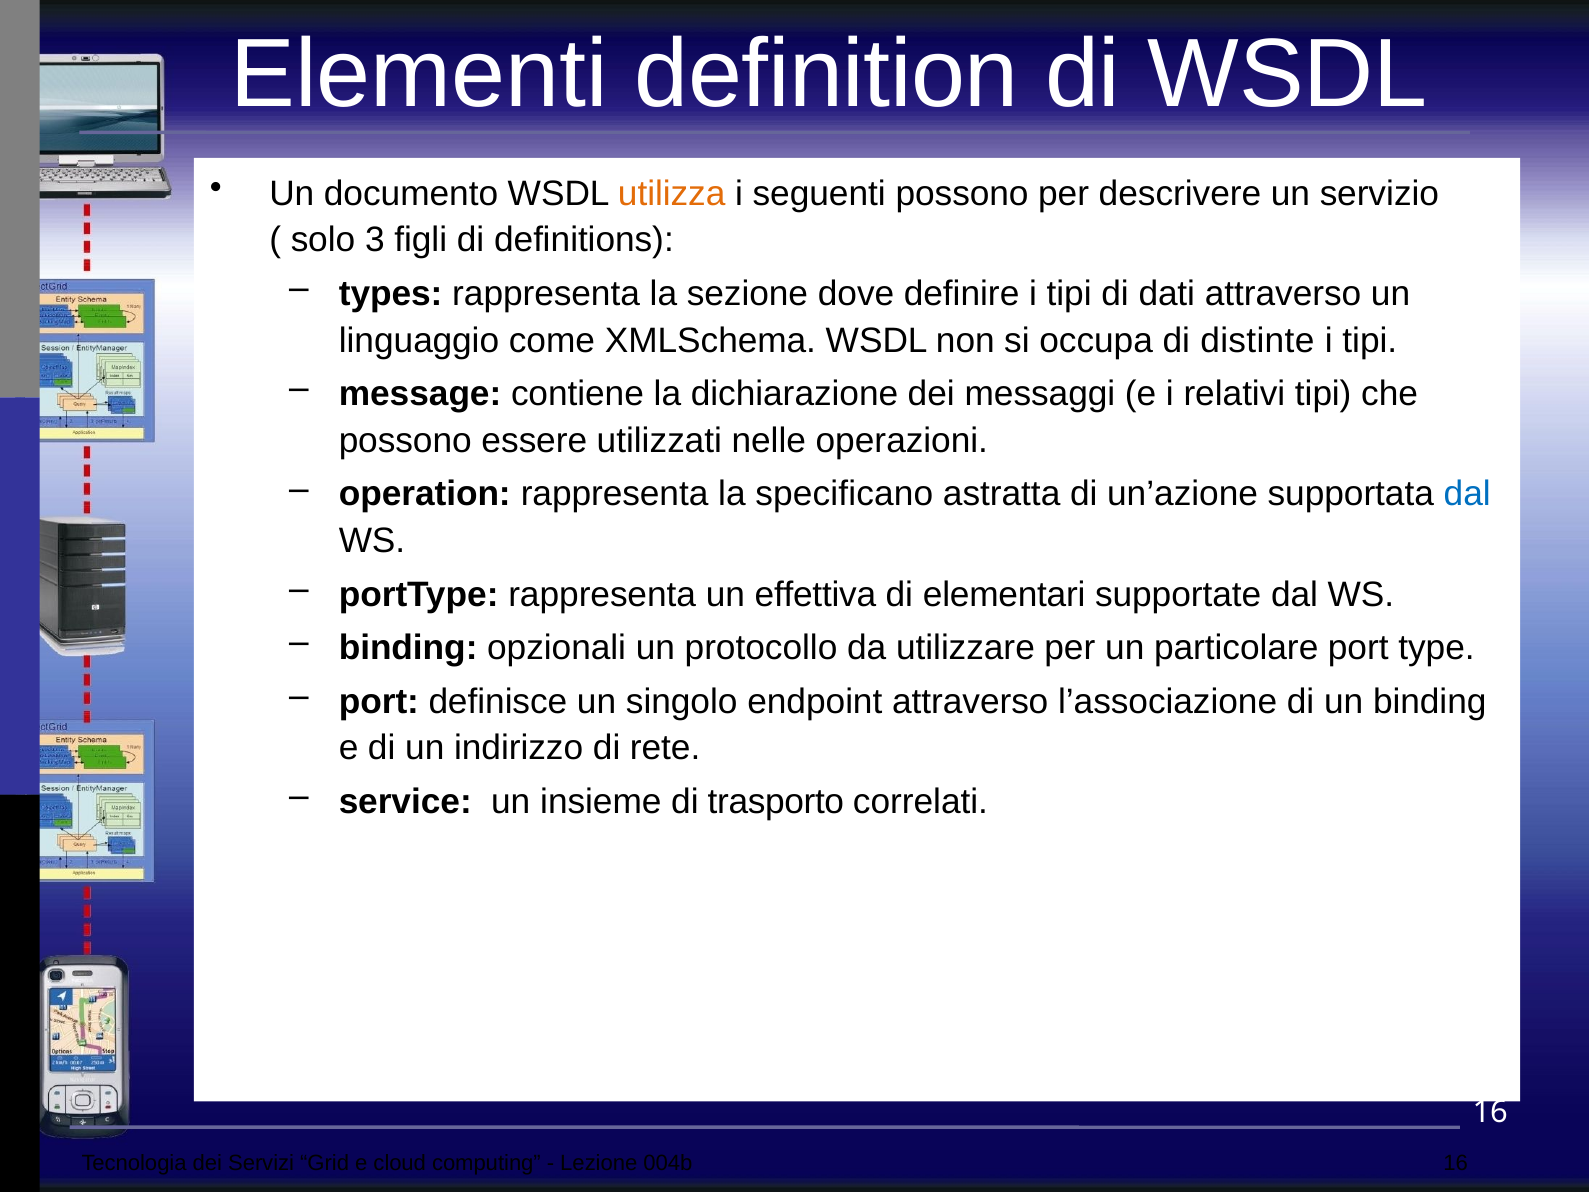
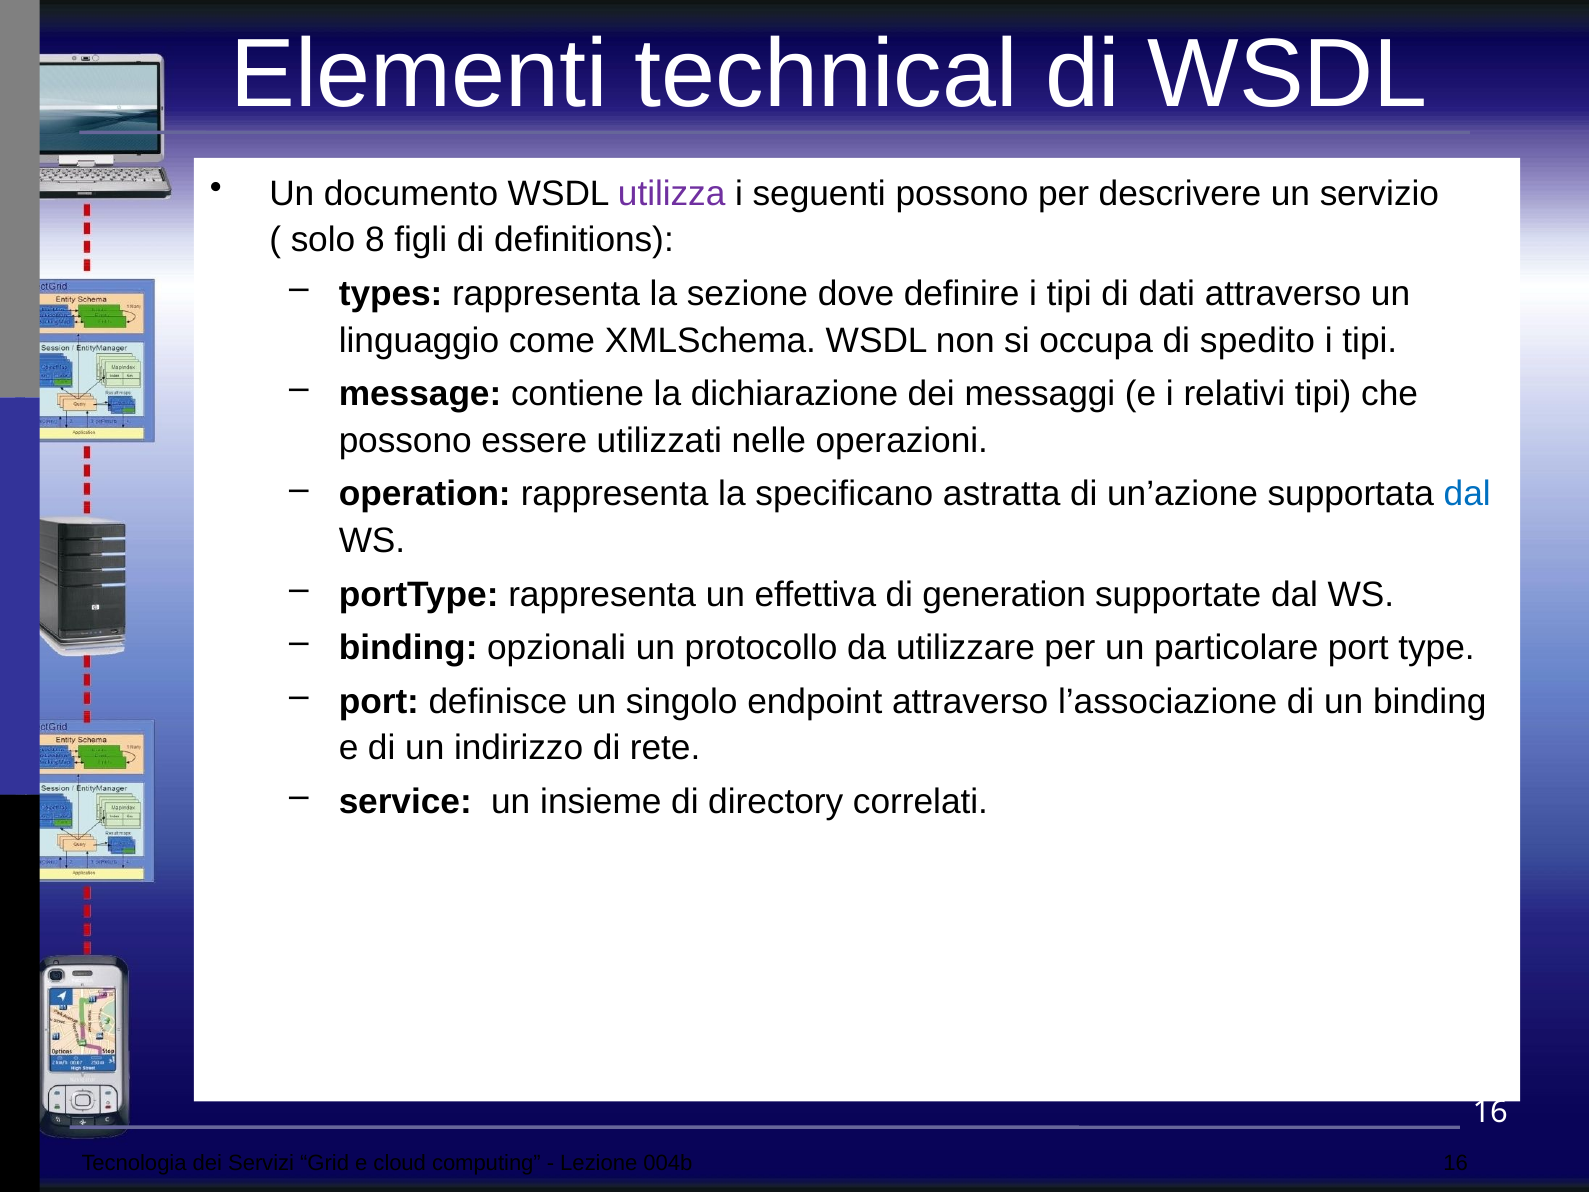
definition: definition -> technical
utilizza colour: orange -> purple
3: 3 -> 8
distinte: distinte -> spedito
elementari: elementari -> generation
trasporto: trasporto -> directory
